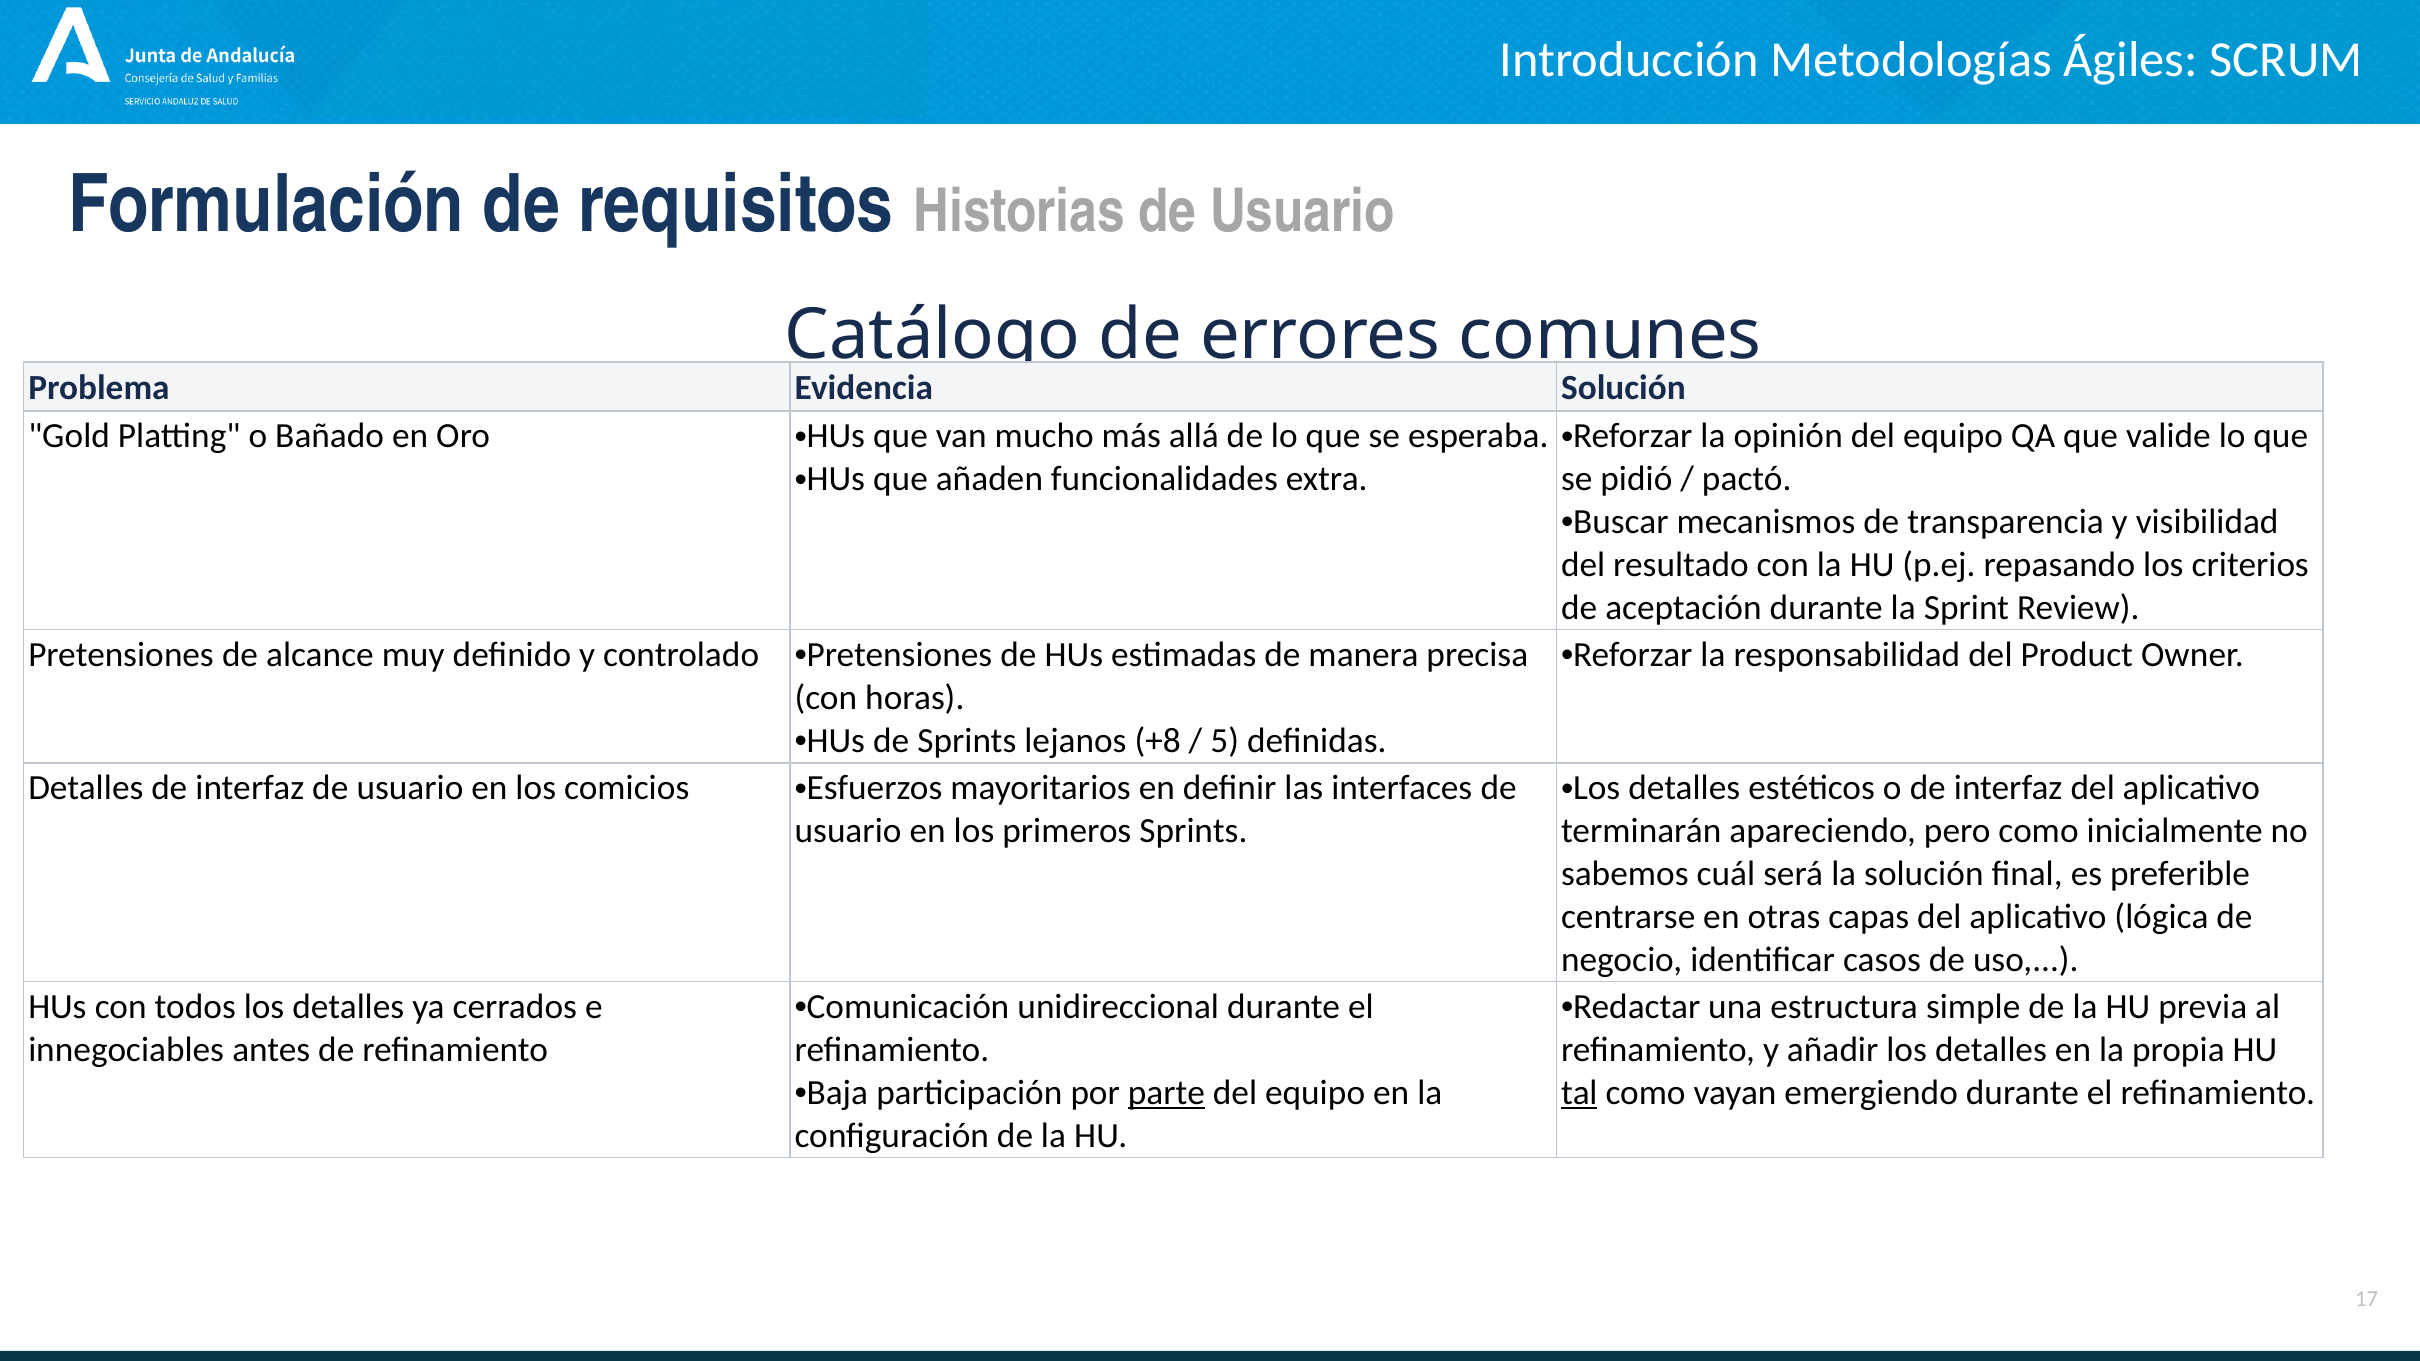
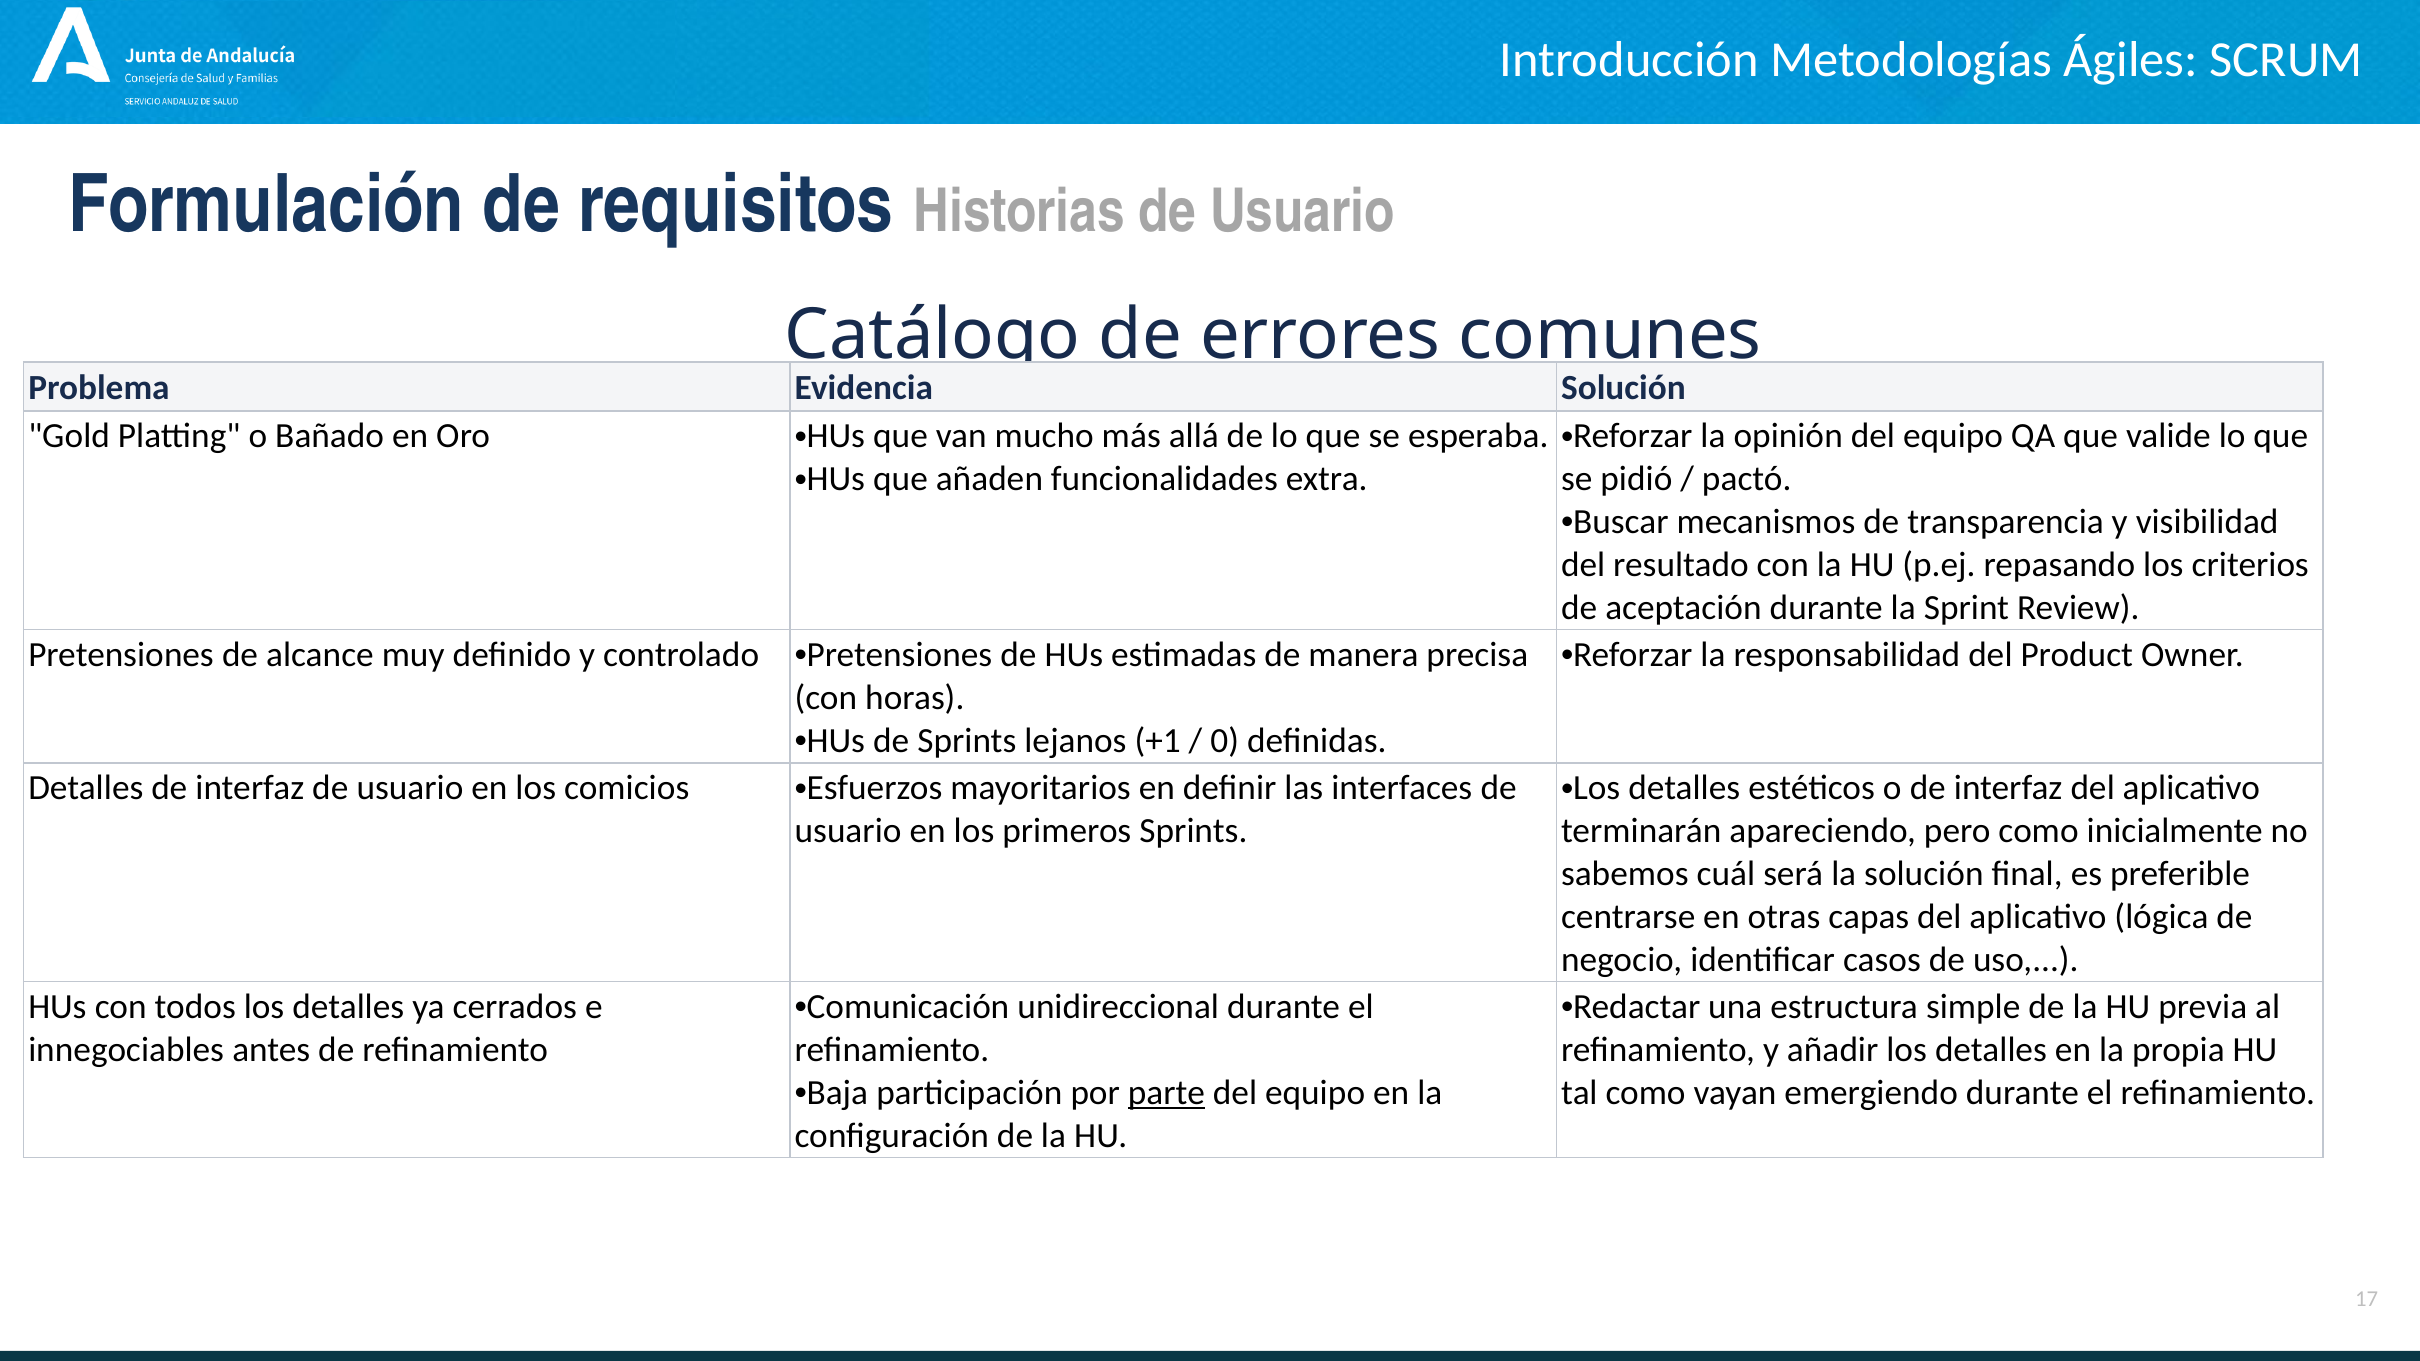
+8: +8 -> +1
5: 5 -> 0
tal underline: present -> none
